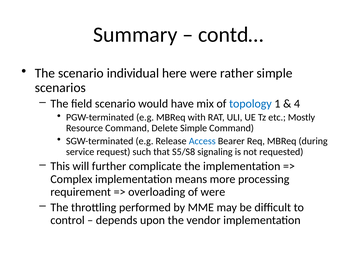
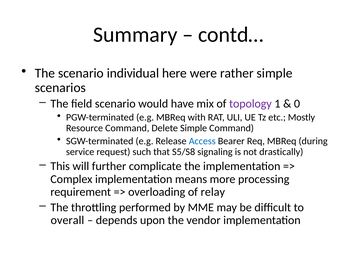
topology colour: blue -> purple
4: 4 -> 0
requested: requested -> drastically
of were: were -> relay
control: control -> overall
